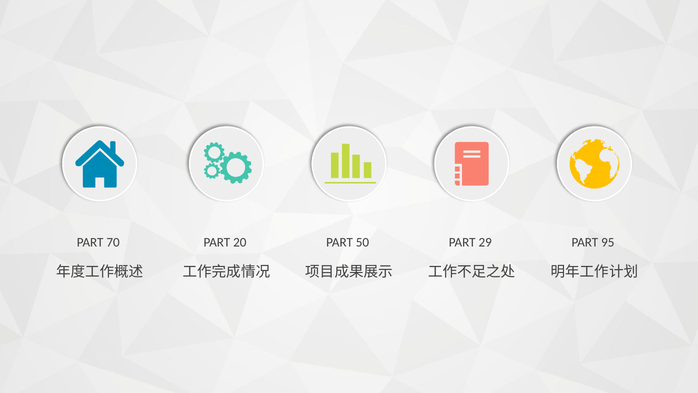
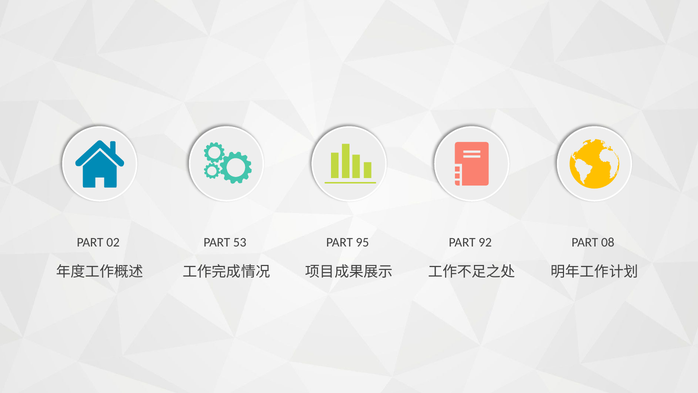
70: 70 -> 02
20: 20 -> 53
50: 50 -> 95
29: 29 -> 92
95: 95 -> 08
